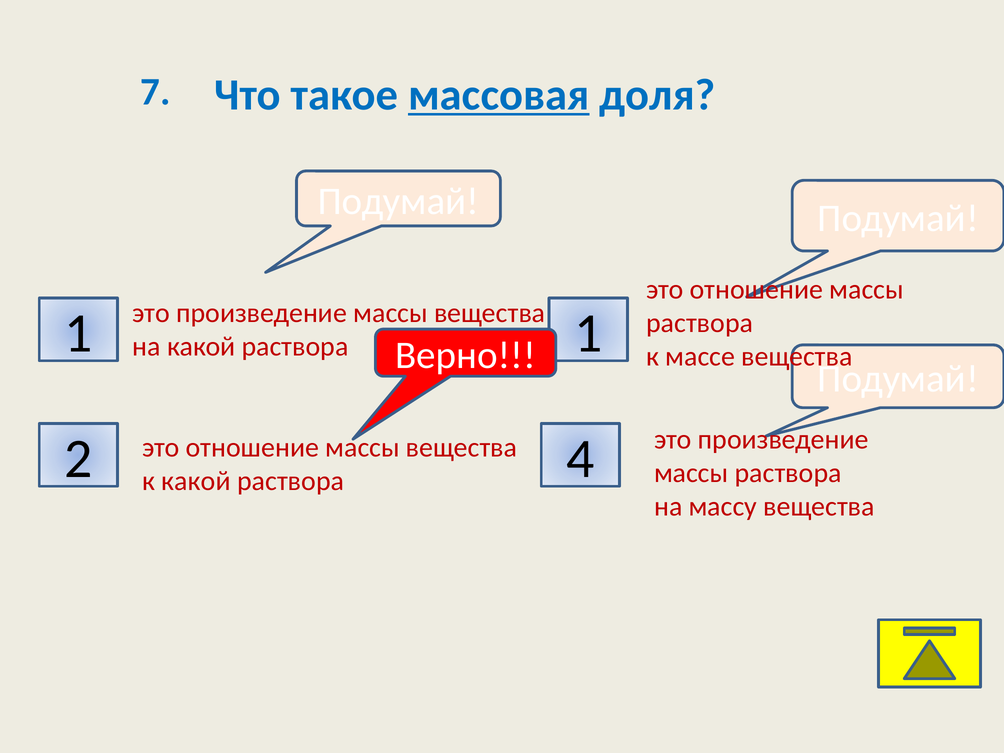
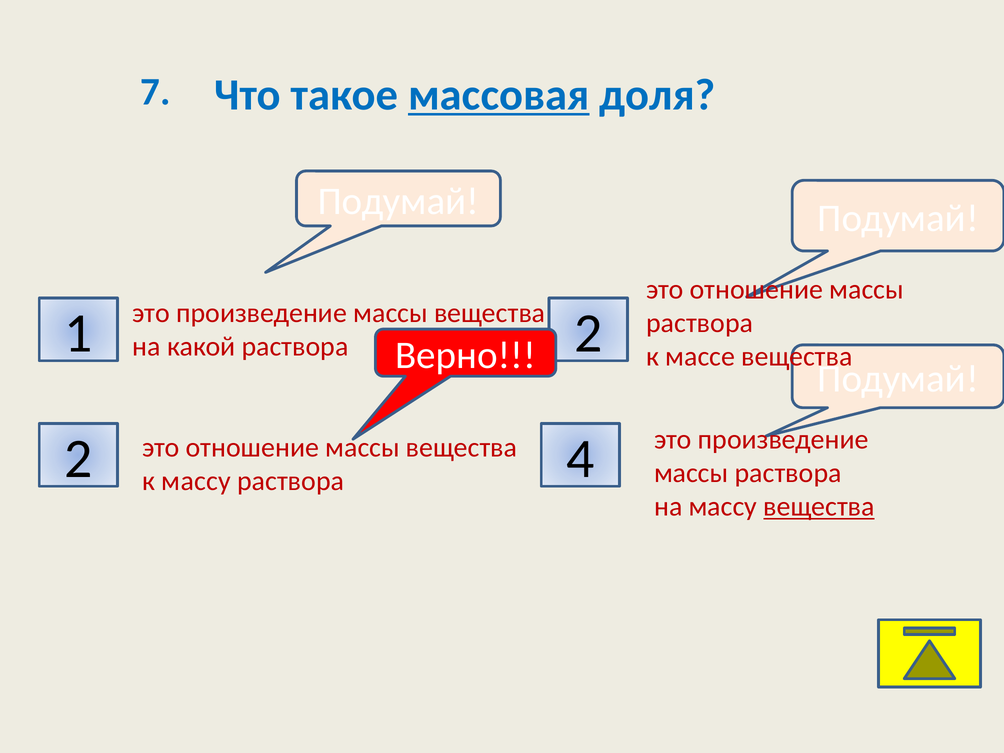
1 1: 1 -> 2
к какой: какой -> массу
вещества at (819, 507) underline: none -> present
